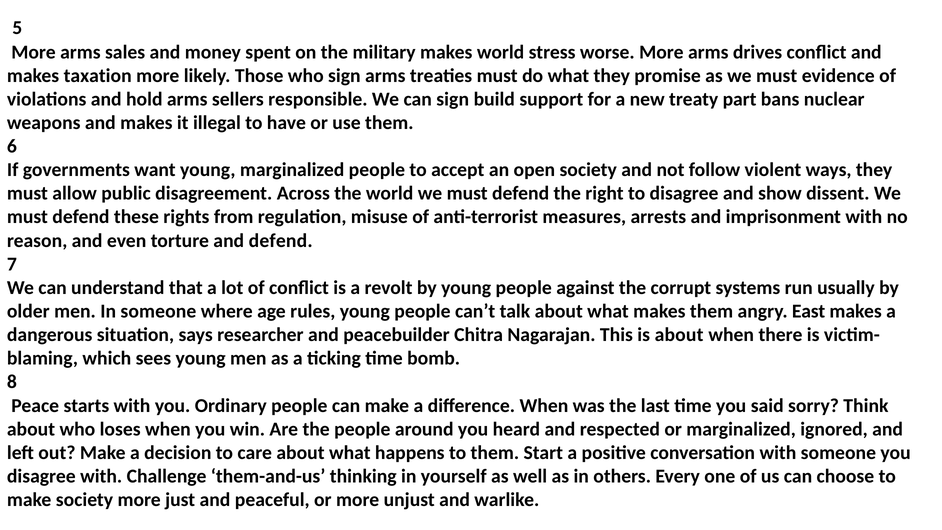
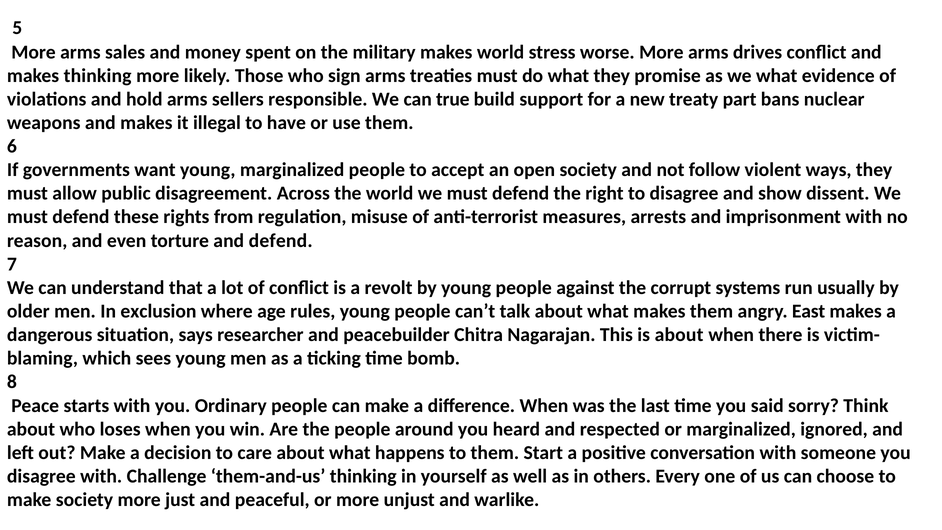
makes taxation: taxation -> thinking
as we must: must -> what
can sign: sign -> true
In someone: someone -> exclusion
